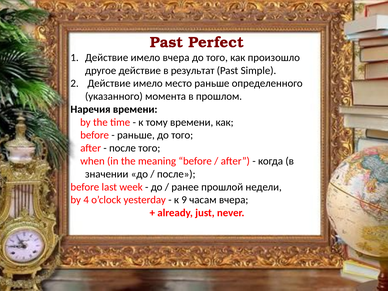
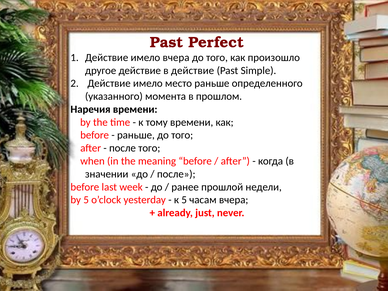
в результат: результат -> действие
by 4: 4 -> 5
к 9: 9 -> 5
